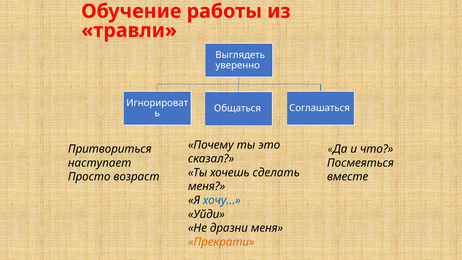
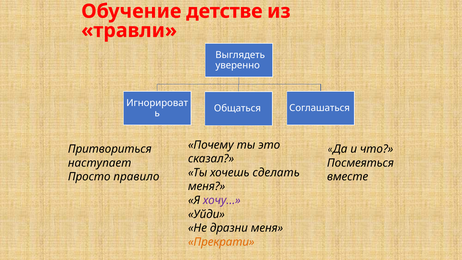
работы: работы -> детстве
возраст: возраст -> правило
хочу… colour: blue -> purple
